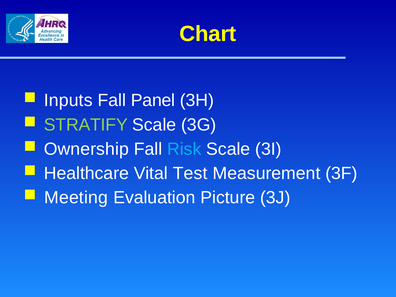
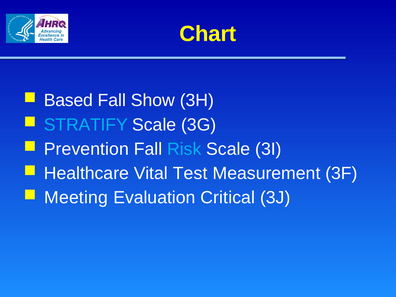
Inputs: Inputs -> Based
Panel: Panel -> Show
STRATIFY colour: light green -> light blue
Ownership: Ownership -> Prevention
Picture: Picture -> Critical
